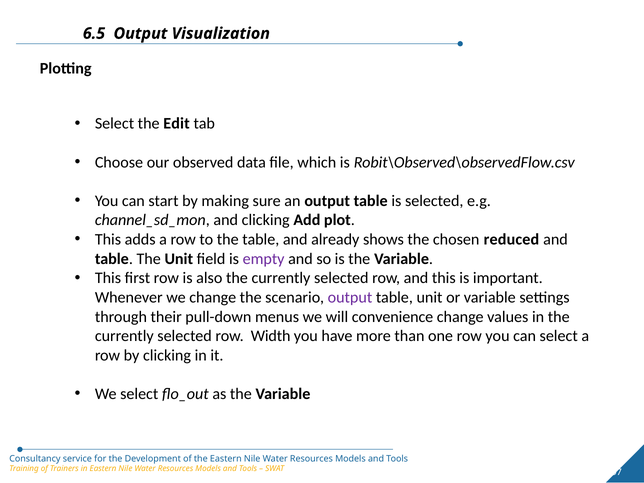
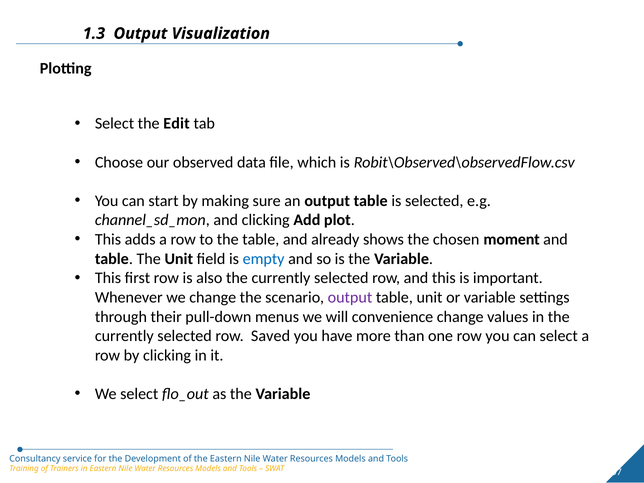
6.5: 6.5 -> 1.3
reduced: reduced -> moment
empty colour: purple -> blue
Width: Width -> Saved
